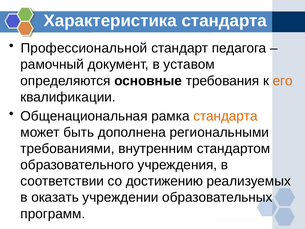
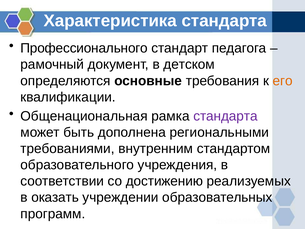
Профессиональной: Профессиональной -> Профессионального
уставом: уставом -> детском
стандарта at (225, 116) colour: orange -> purple
